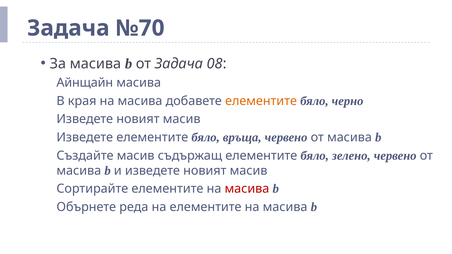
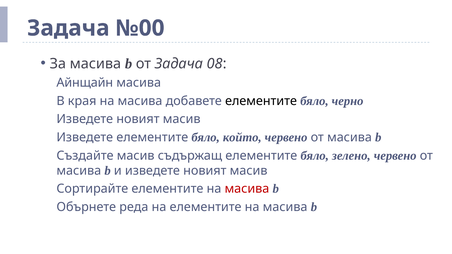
№70: №70 -> №00
елементите at (261, 101) colour: orange -> black
връща: връща -> който
